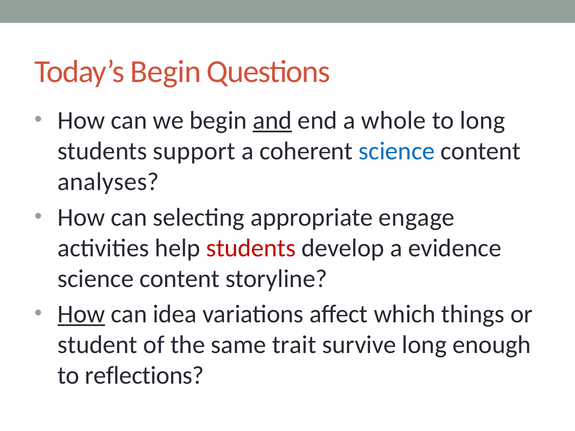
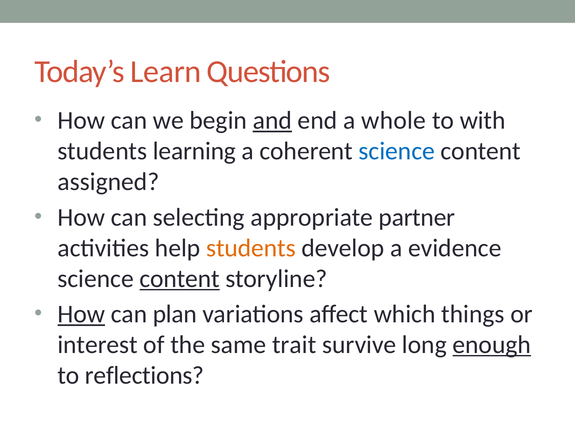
Today’s Begin: Begin -> Learn
to long: long -> with
support: support -> learning
analyses: analyses -> assigned
engage: engage -> partner
students at (251, 248) colour: red -> orange
content at (180, 279) underline: none -> present
idea: idea -> plan
student: student -> interest
enough underline: none -> present
